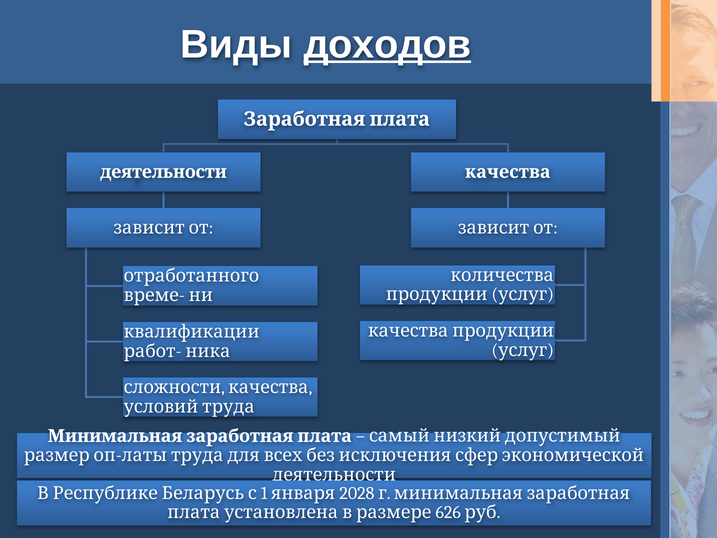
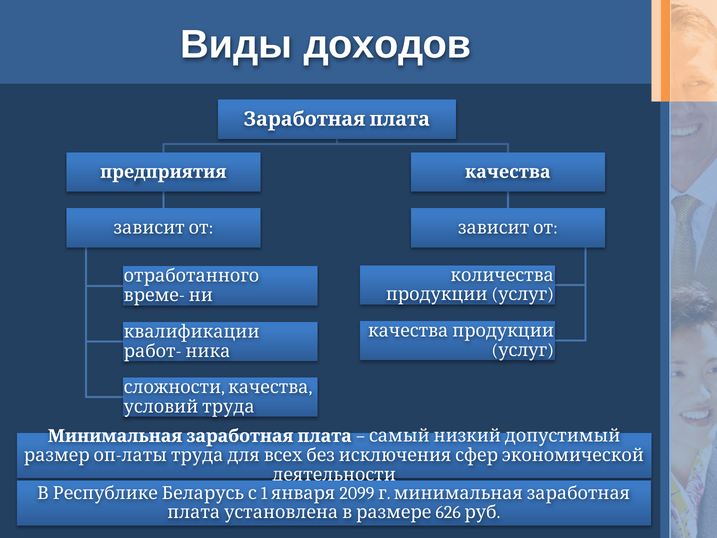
доходов underline: present -> none
деятельности at (164, 172): деятельности -> предприятия
2028: 2028 -> 2099
